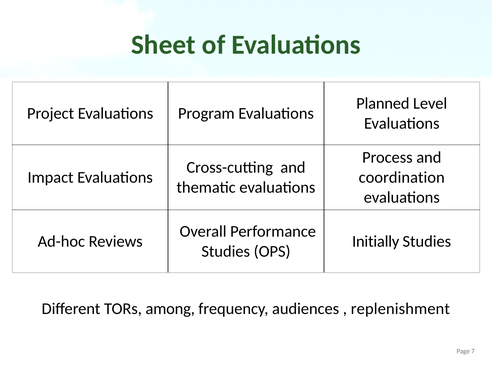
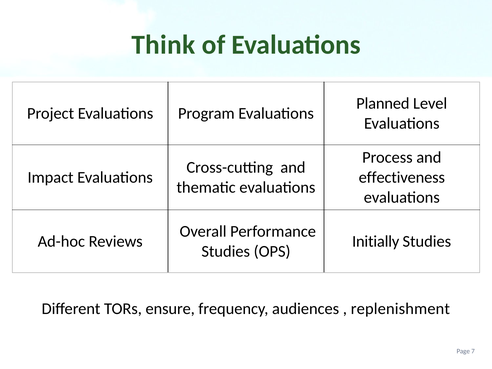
Sheet: Sheet -> Think
coordination: coordination -> effectiveness
among: among -> ensure
